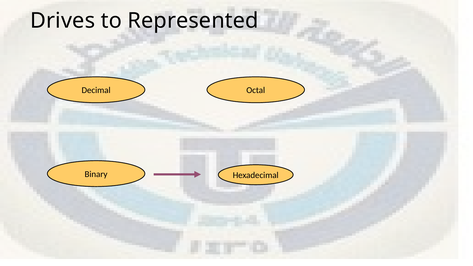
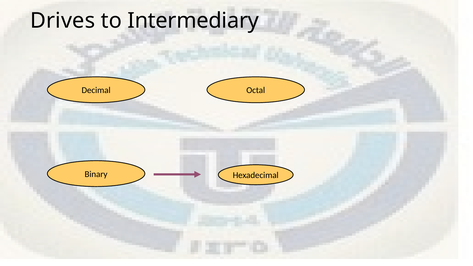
Represented: Represented -> Intermediary
